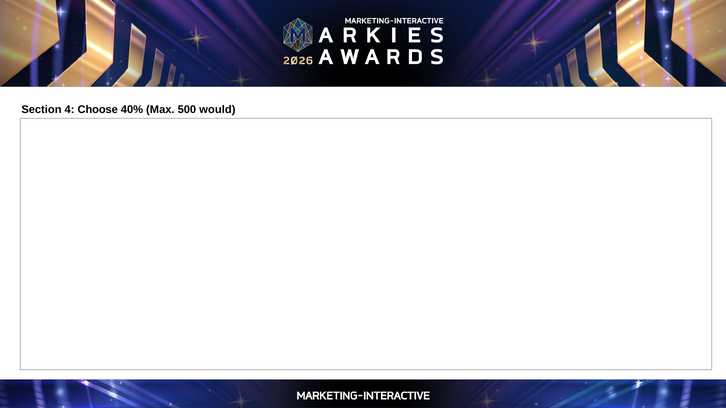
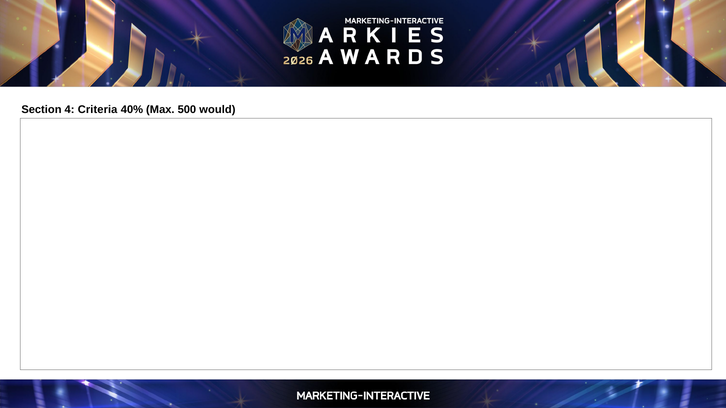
Choose: Choose -> Criteria
